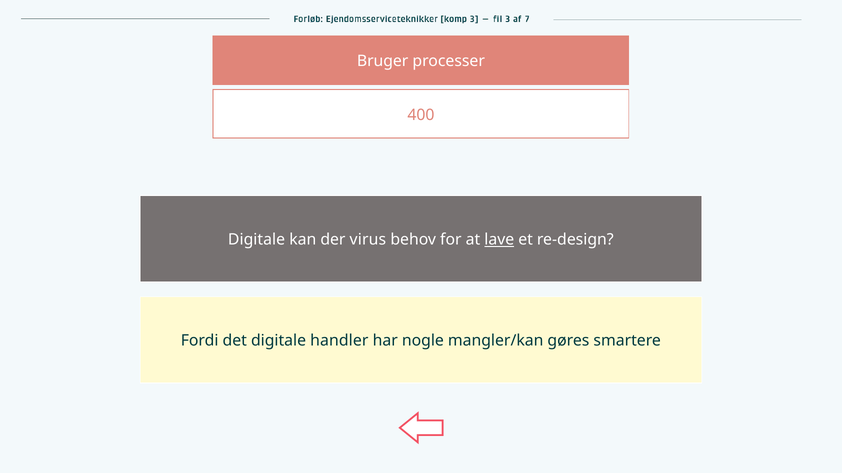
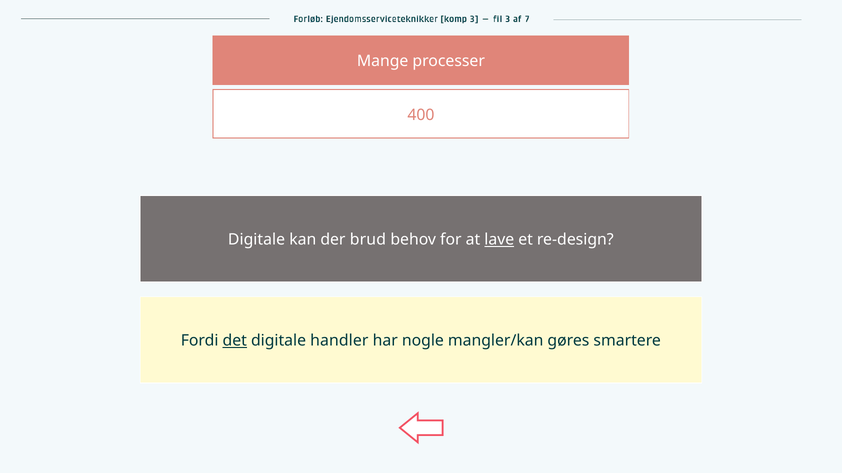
Bruger: Bruger -> Mange
virus: virus -> brud
det underline: none -> present
